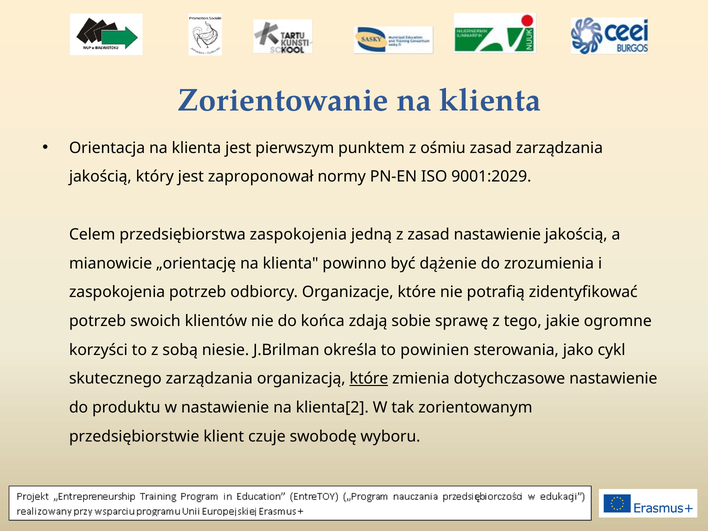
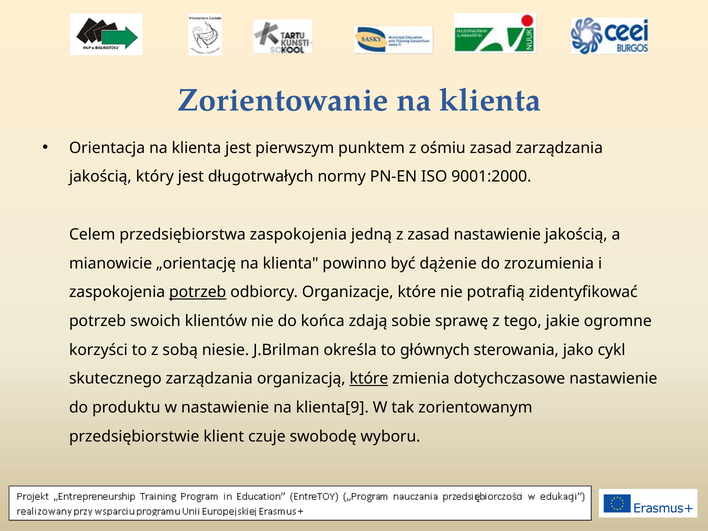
zaproponował: zaproponował -> długotrwałych
9001:2029: 9001:2029 -> 9001:2000
potrzeb at (198, 292) underline: none -> present
powinien: powinien -> głównych
klienta[2: klienta[2 -> klienta[9
